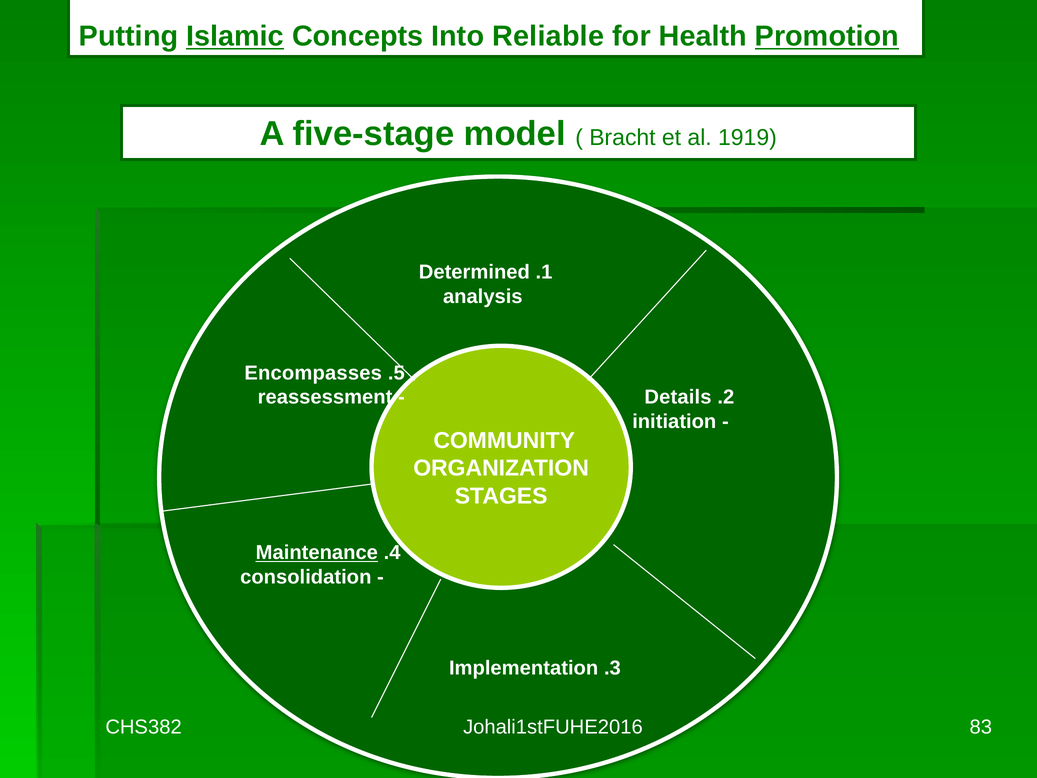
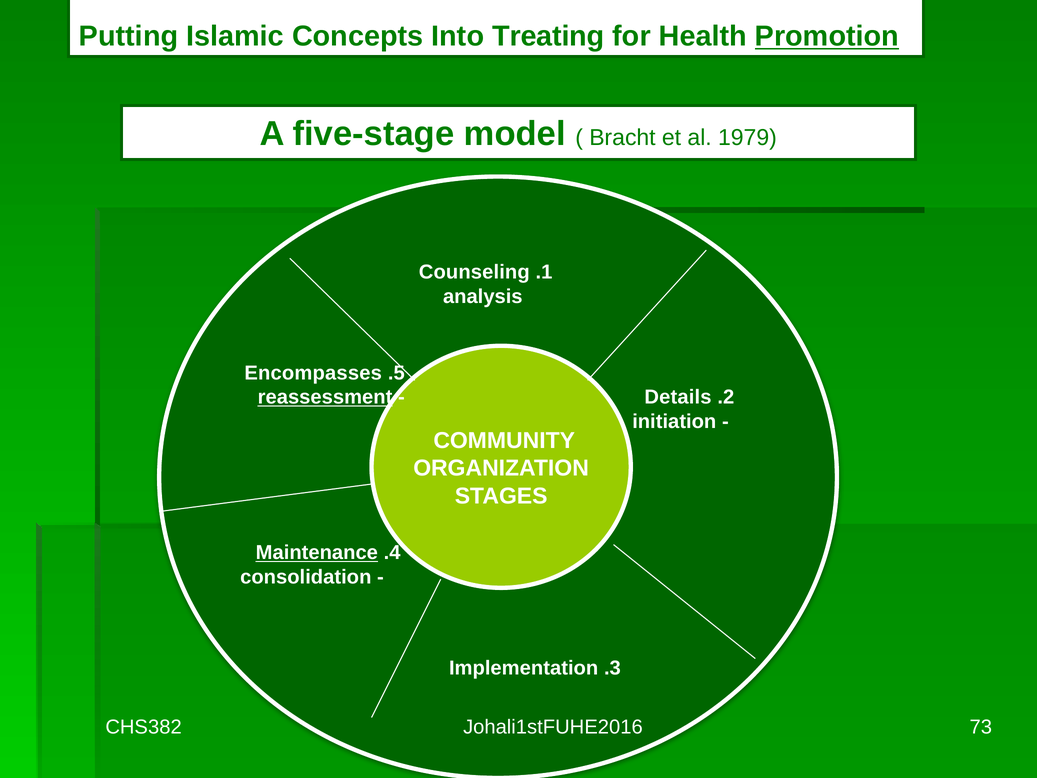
Islamic underline: present -> none
Reliable: Reliable -> Treating
1919: 1919 -> 1979
Determined: Determined -> Counseling
reassessment underline: none -> present
83: 83 -> 73
